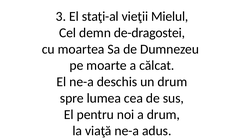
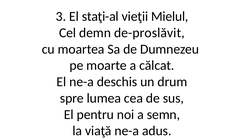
de-dragostei: de-dragostei -> de-proslăvit
a drum: drum -> semn
